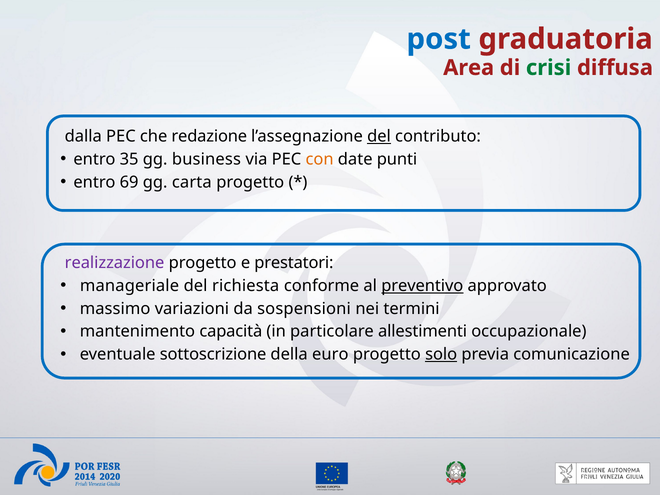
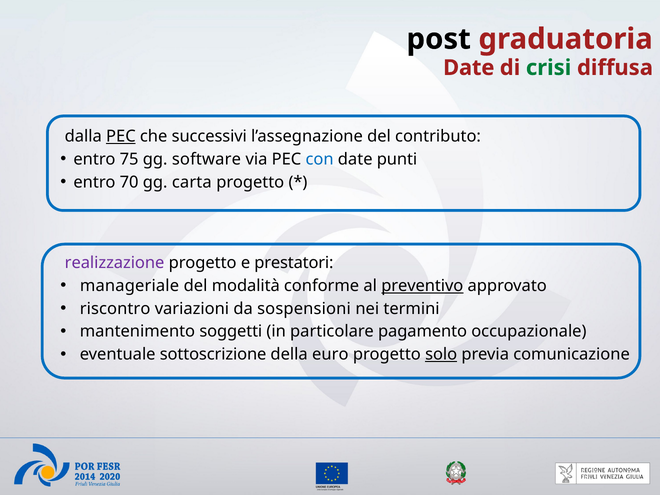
post colour: blue -> black
Area at (469, 68): Area -> Date
PEC at (121, 136) underline: none -> present
redazione: redazione -> successivi
del at (379, 136) underline: present -> none
35: 35 -> 75
business: business -> software
con colour: orange -> blue
69: 69 -> 70
richiesta: richiesta -> modalità
massimo: massimo -> riscontro
capacità: capacità -> soggetti
allestimenti: allestimenti -> pagamento
